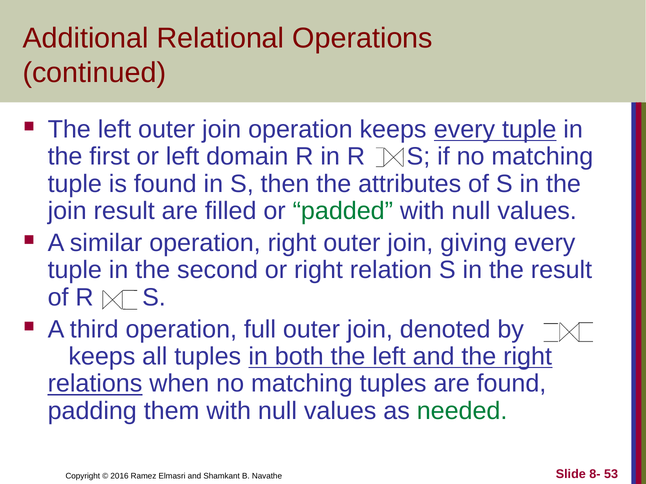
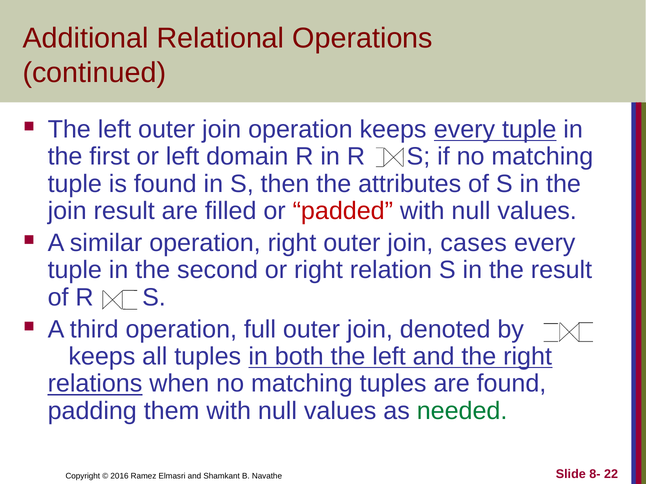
padded colour: green -> red
giving: giving -> cases
53: 53 -> 22
